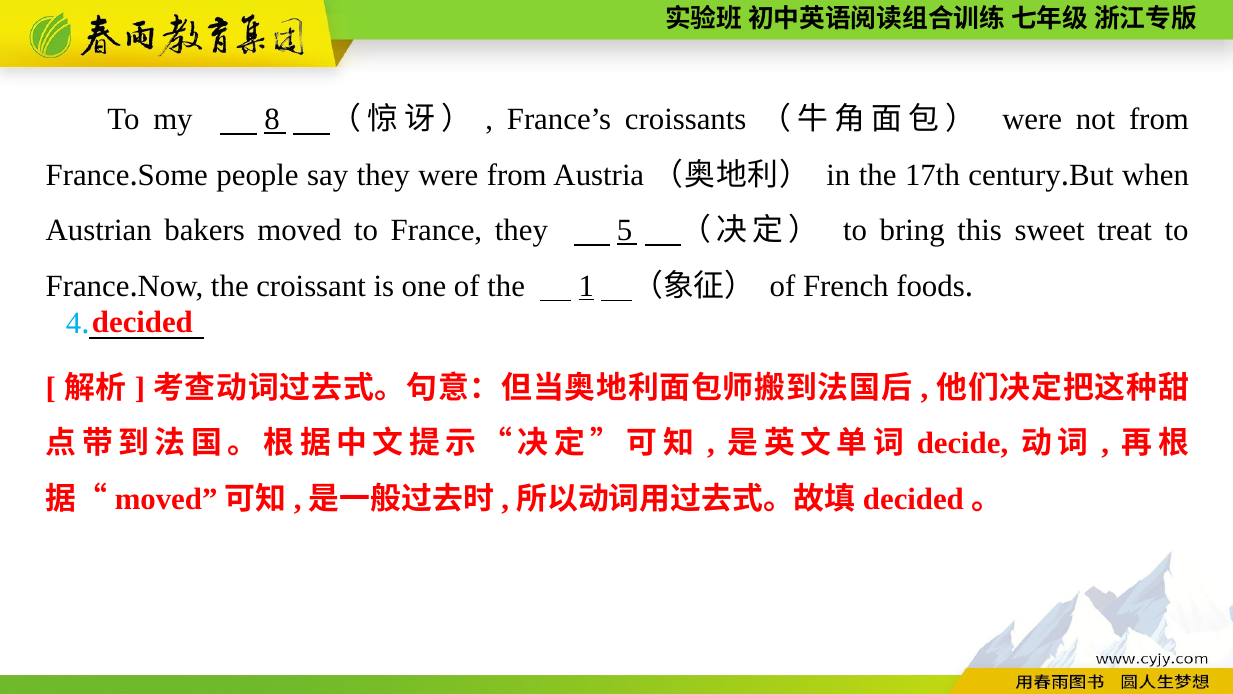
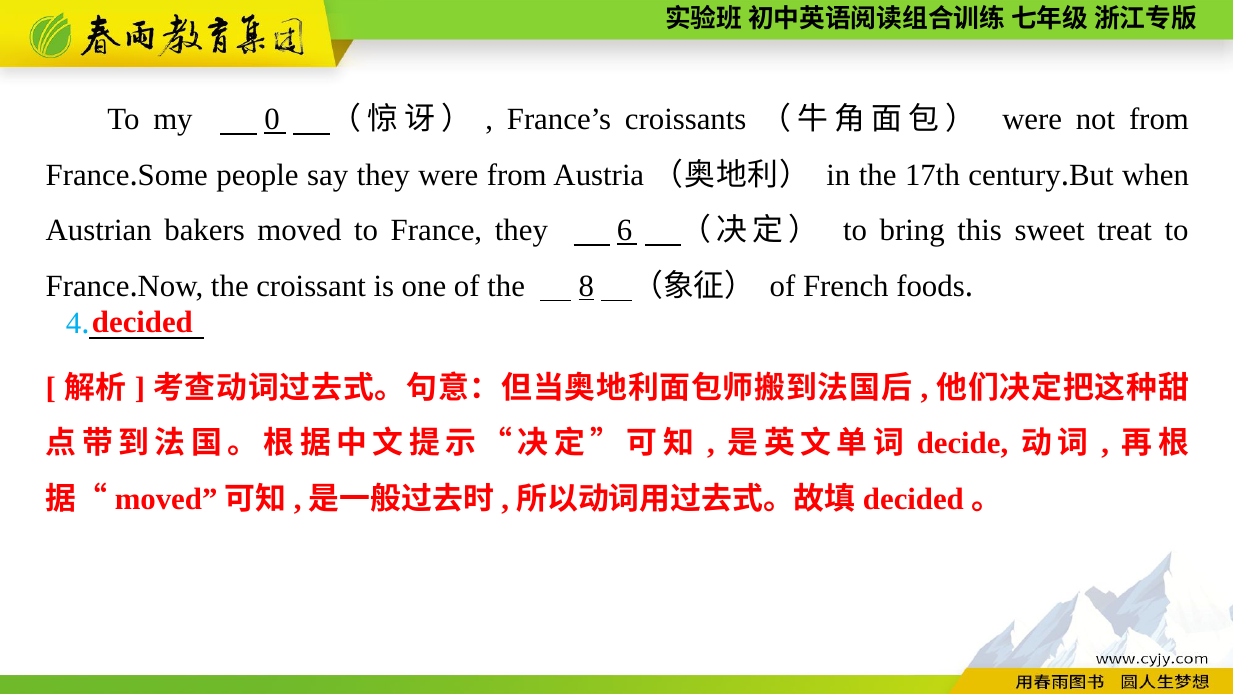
8: 8 -> 0
5: 5 -> 6
1: 1 -> 8
